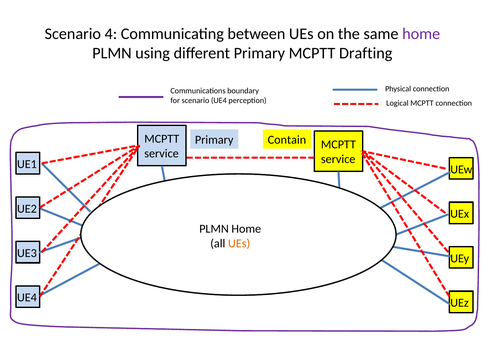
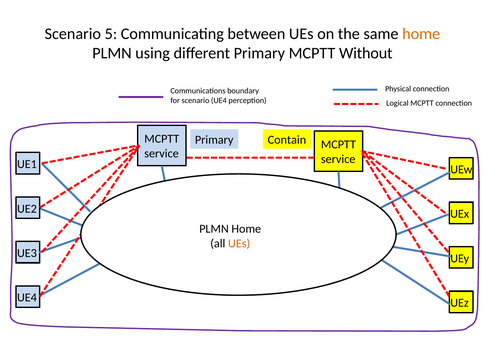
4: 4 -> 5
home at (421, 34) colour: purple -> orange
Drafting: Drafting -> Without
